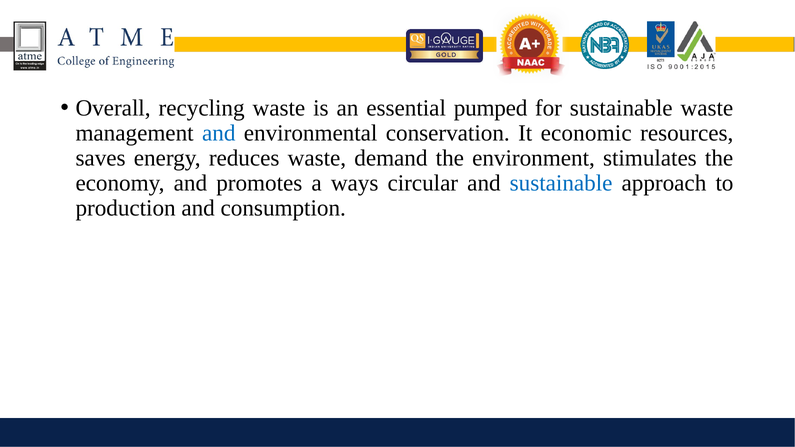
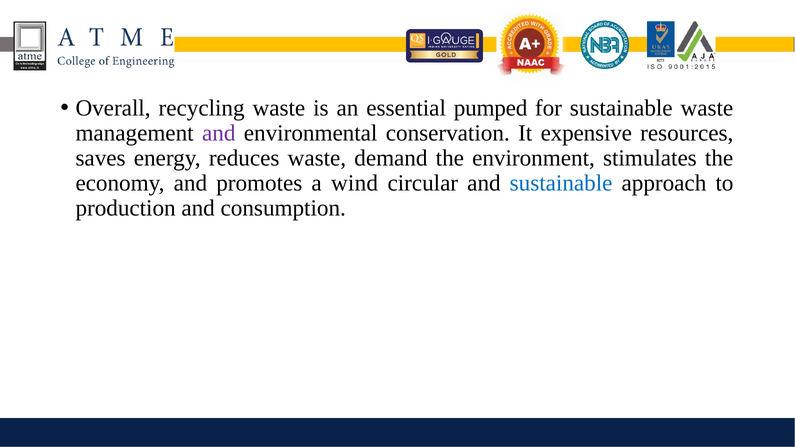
and at (219, 133) colour: blue -> purple
economic: economic -> expensive
ways: ways -> wind
